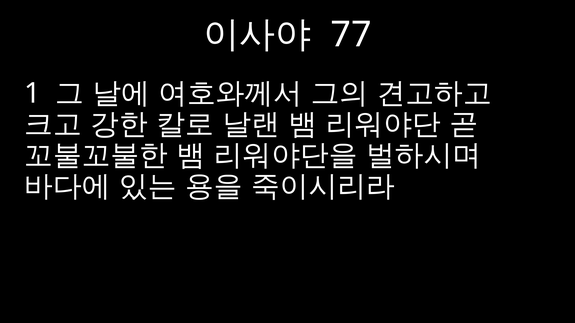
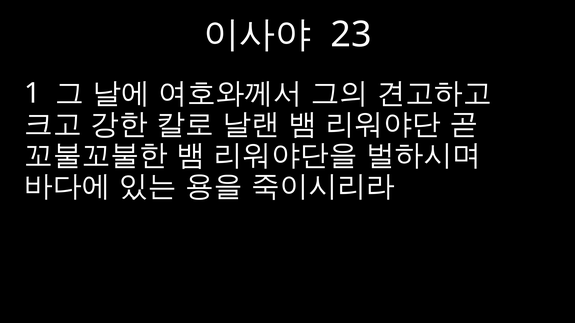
77: 77 -> 23
